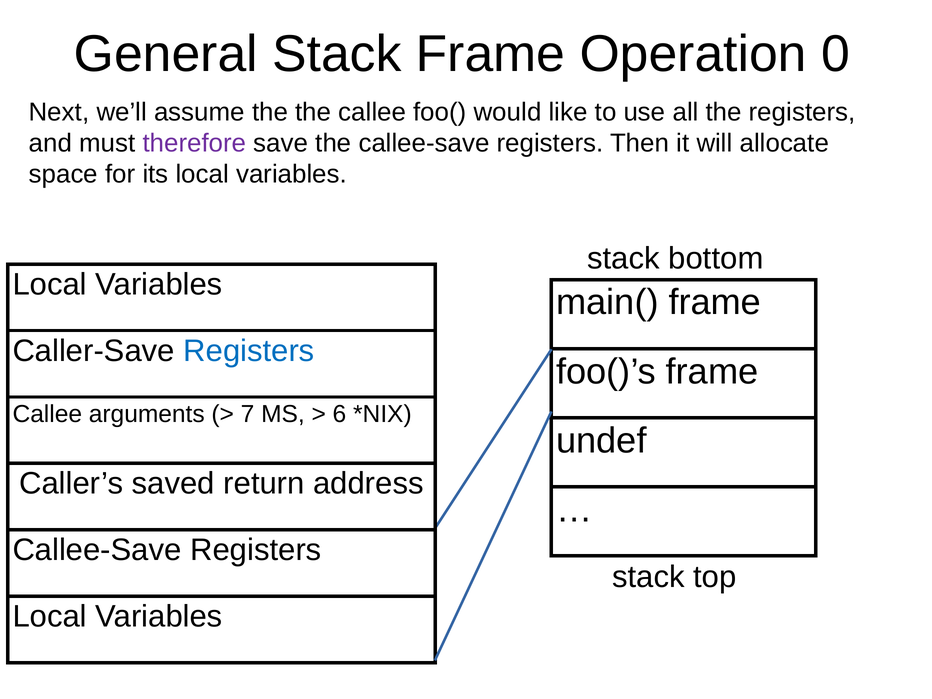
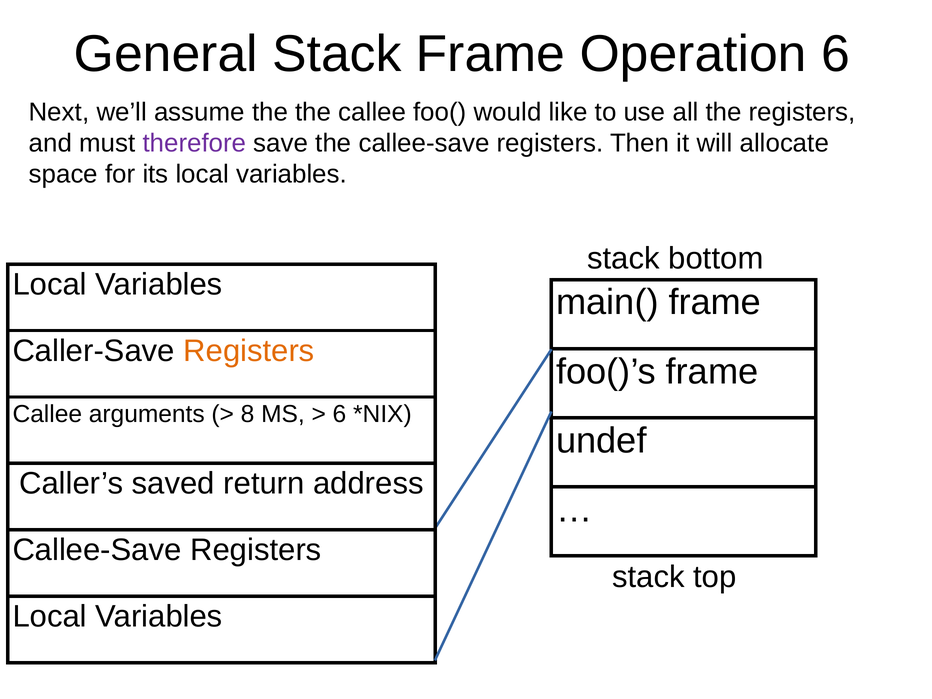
Operation 0: 0 -> 6
Registers at (249, 351) colour: blue -> orange
7: 7 -> 8
